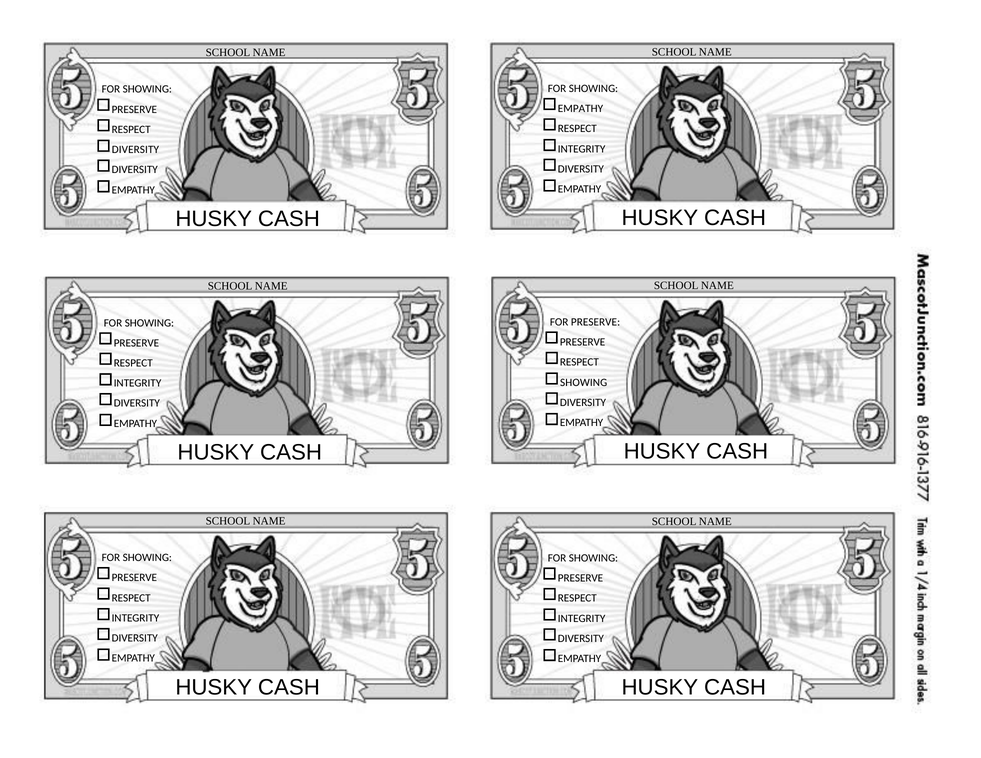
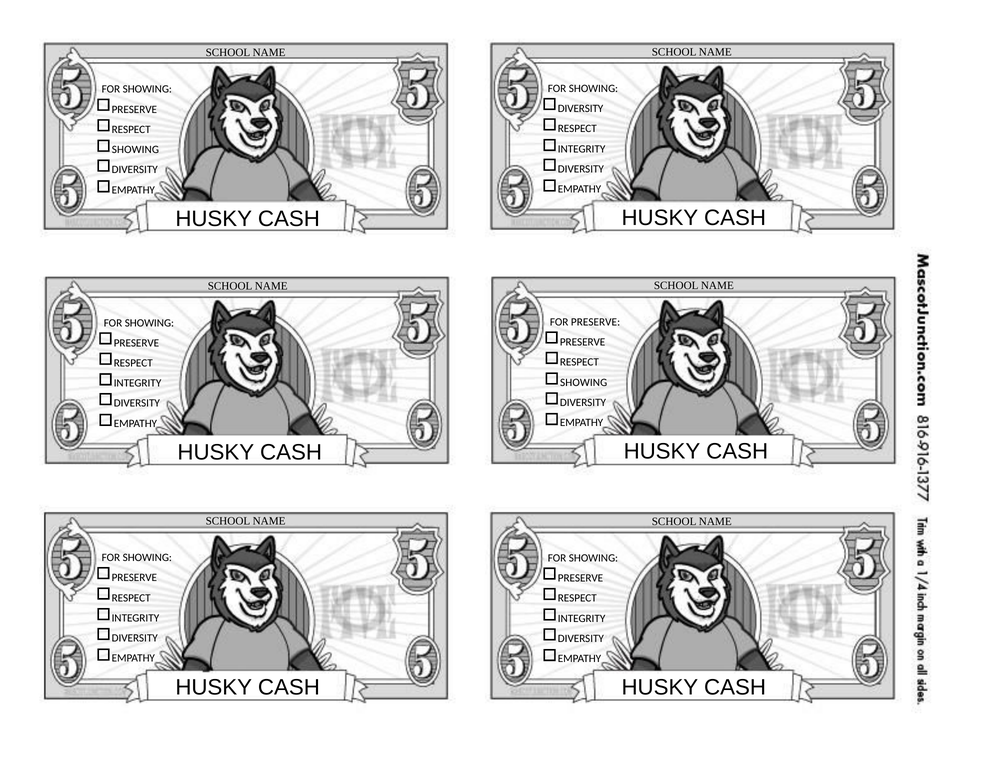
EMPATHY at (580, 109): EMPATHY -> DIVERSITY
DIVERSITY at (135, 150): DIVERSITY -> SHOWING
